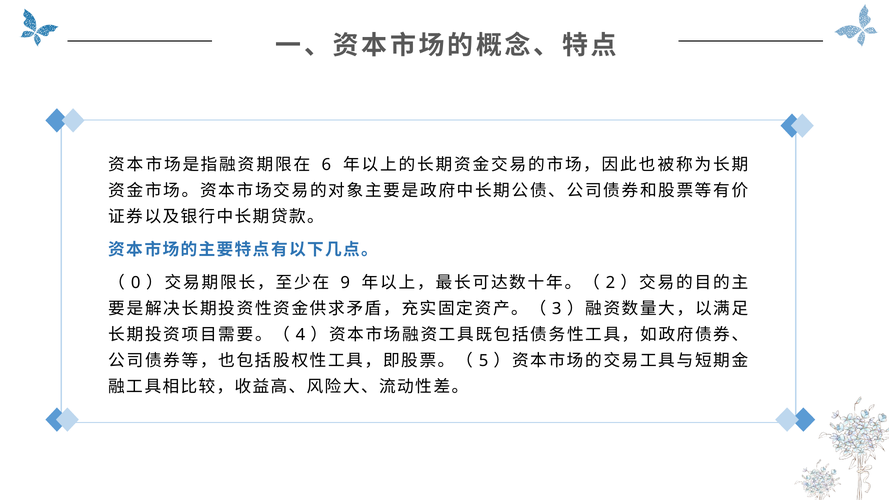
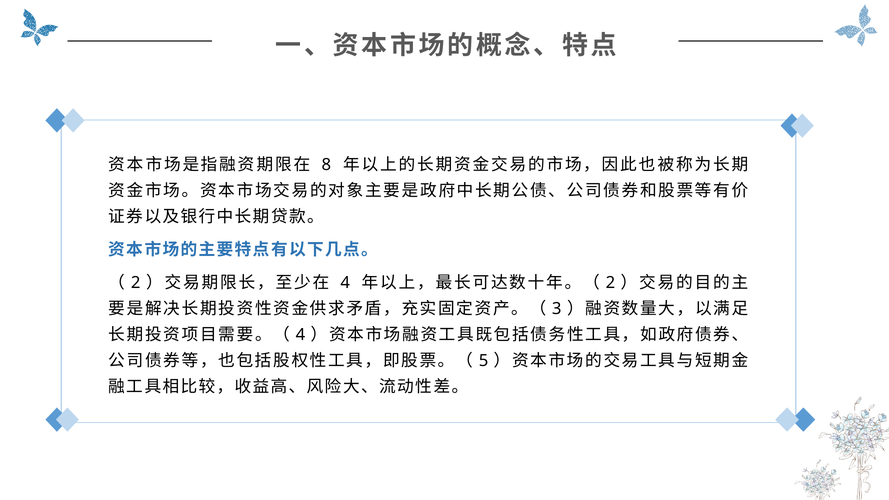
6: 6 -> 8
0 at (136, 283): 0 -> 2
9 at (345, 283): 9 -> 4
